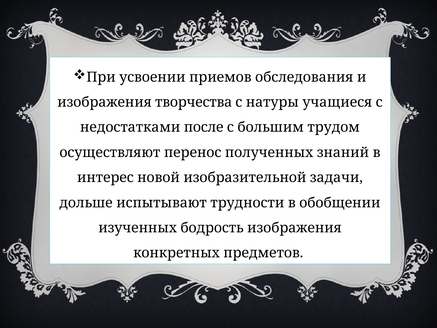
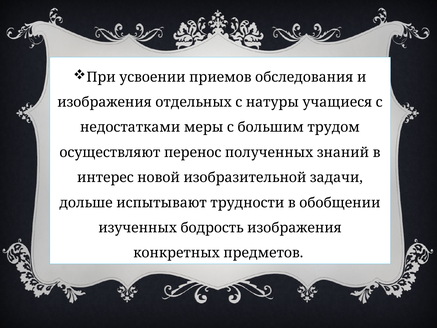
творчества: творчества -> отдельных
после: после -> меры
